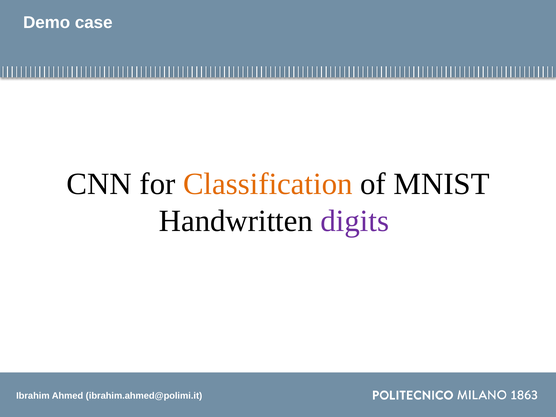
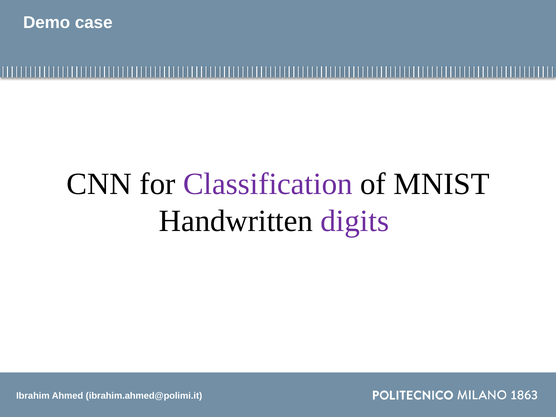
Classification colour: orange -> purple
